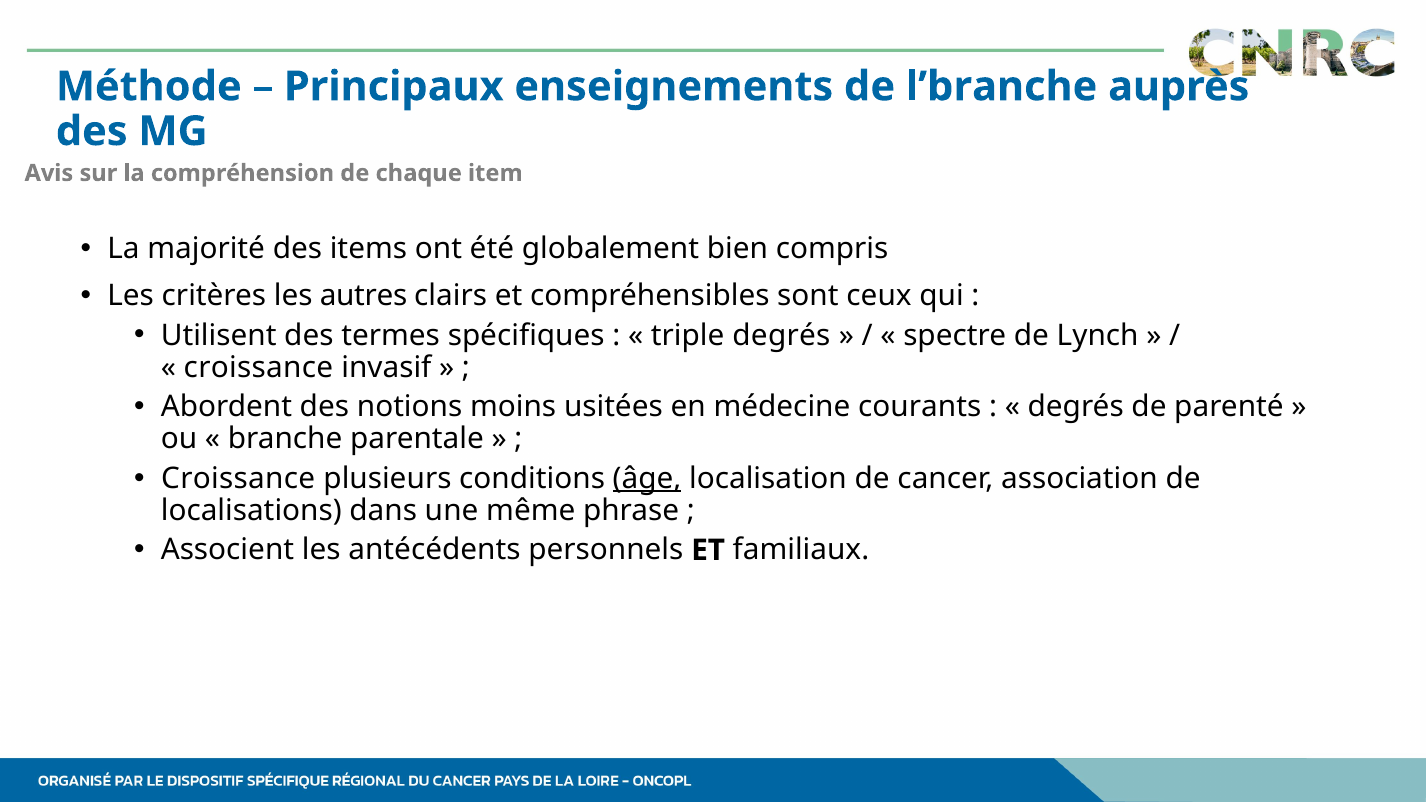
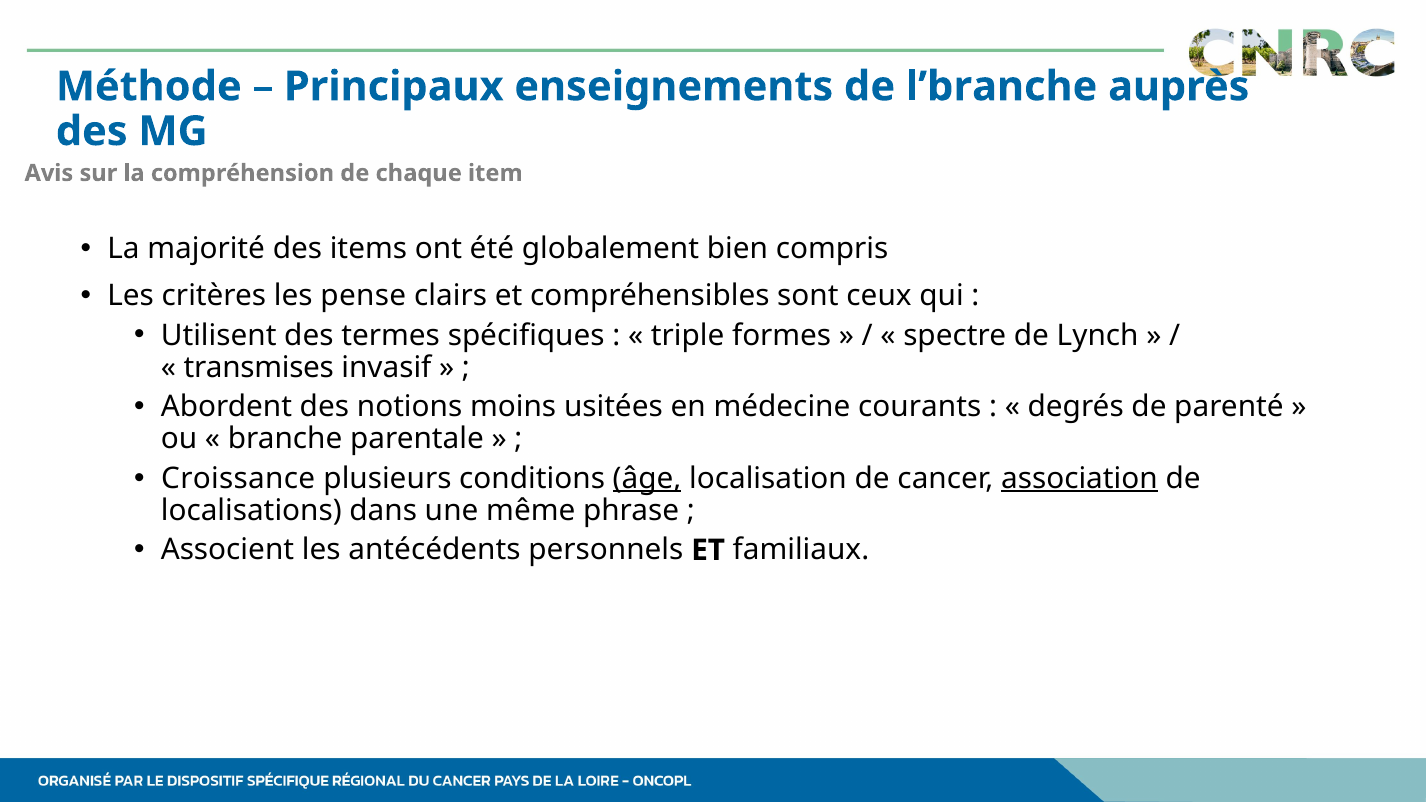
autres: autres -> pense
triple degrés: degrés -> formes
croissance at (258, 367): croissance -> transmises
association underline: none -> present
